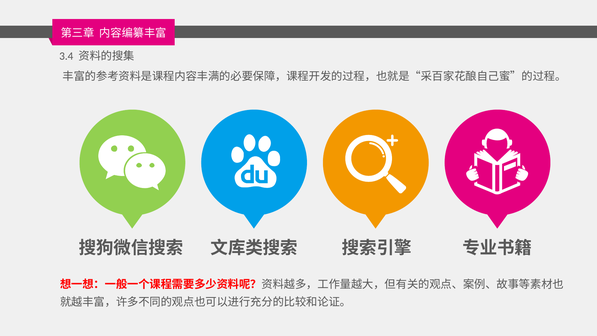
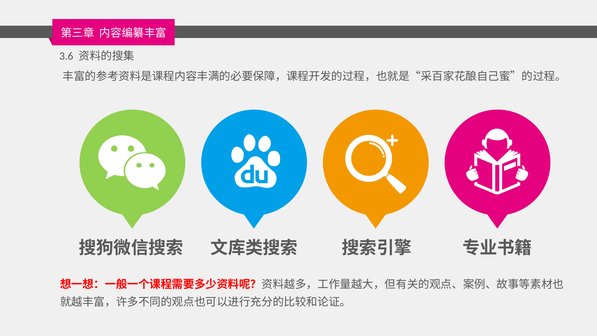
3.4: 3.4 -> 3.6
